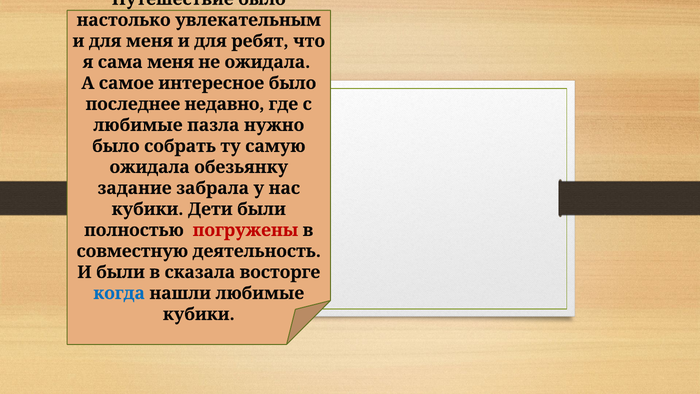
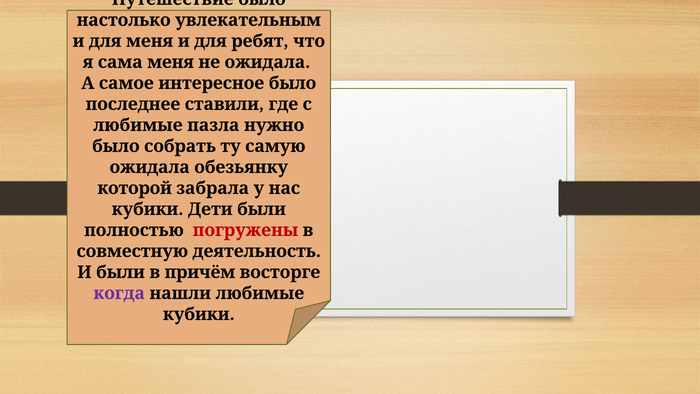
недавно: недавно -> ставили
задание: задание -> которой
сказала: сказала -> причём
когда colour: blue -> purple
